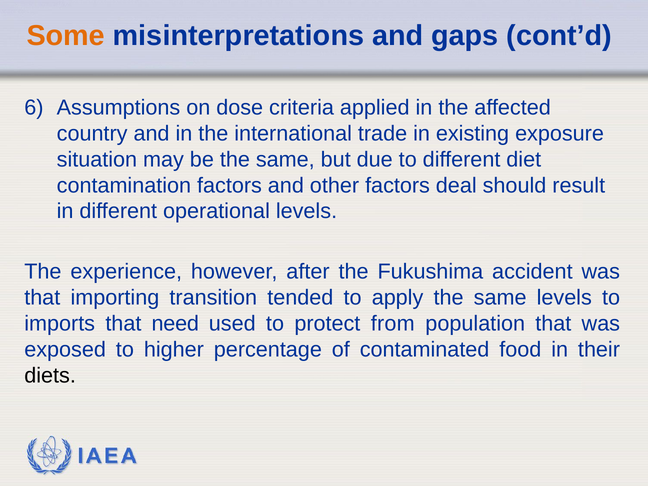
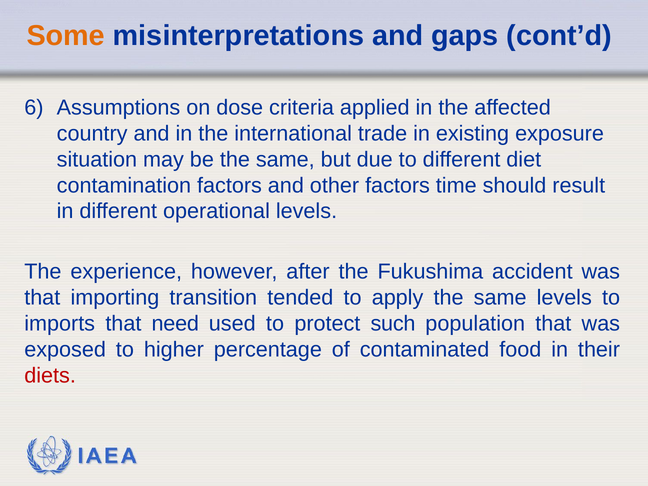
deal: deal -> time
from: from -> such
diets colour: black -> red
